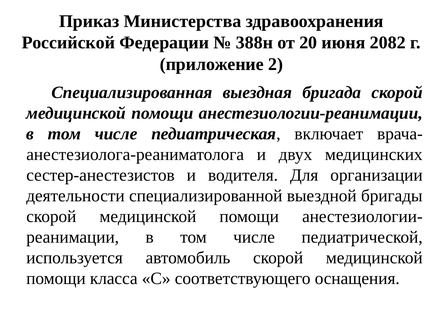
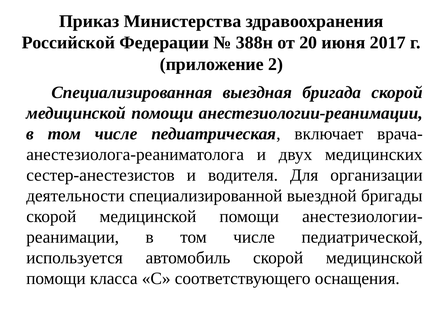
2082: 2082 -> 2017
